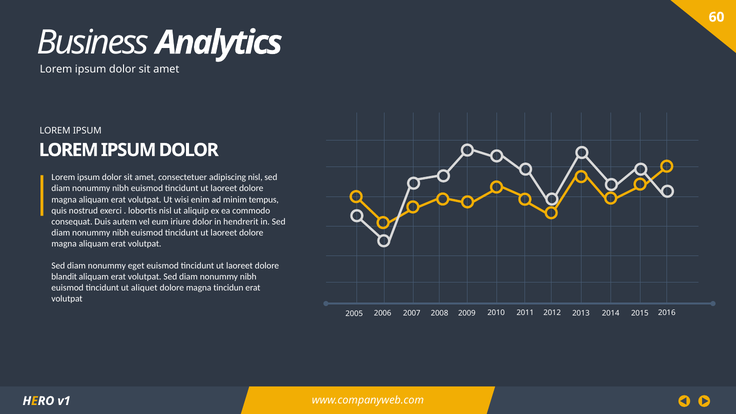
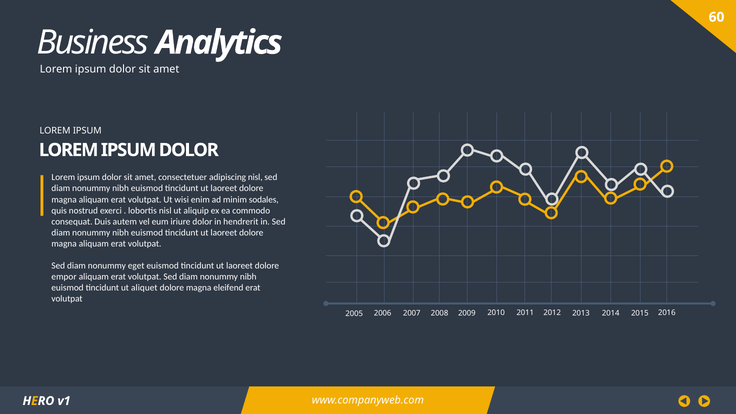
tempus: tempus -> sodales
blandit: blandit -> empor
tincidun: tincidun -> eleifend
